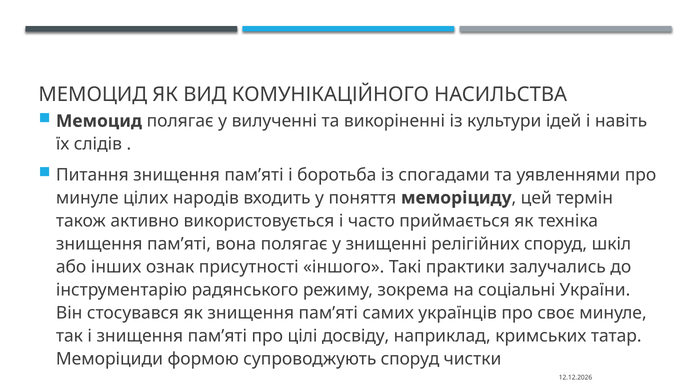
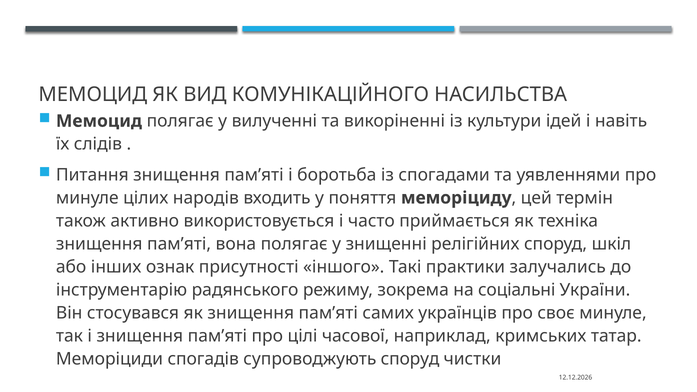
досвіду: досвіду -> часової
формою: формою -> спогадів
